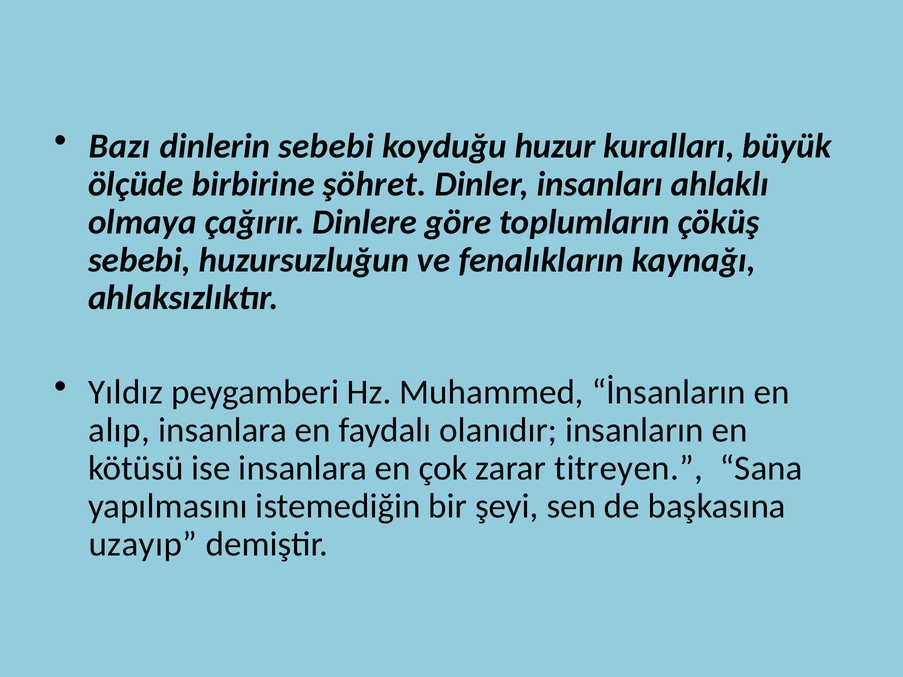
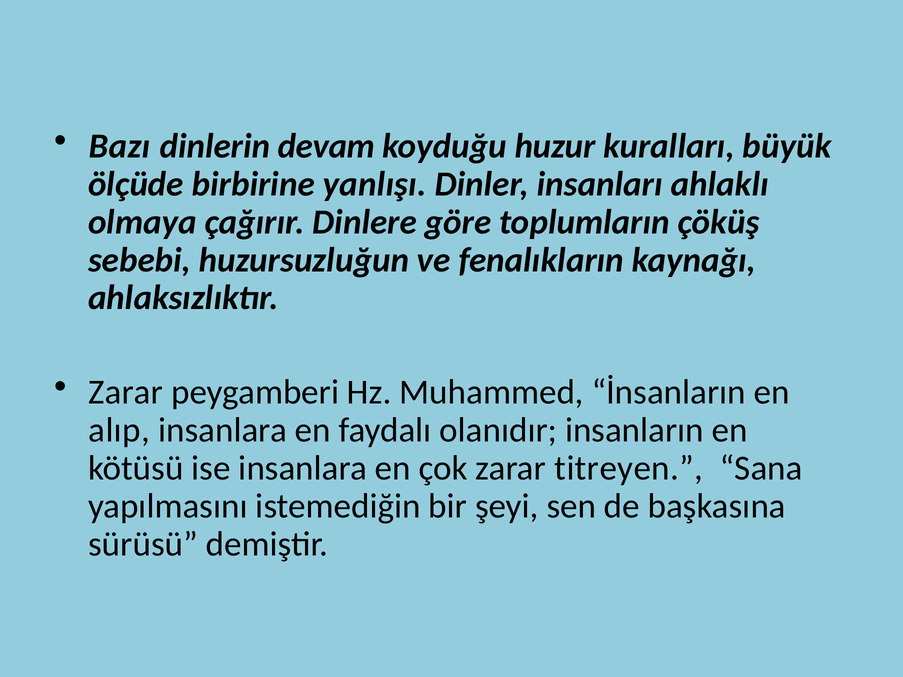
dinlerin sebebi: sebebi -> devam
şöhret: şöhret -> yanlışı
Yıldız at (126, 392): Yıldız -> Zarar
uzayıp: uzayıp -> sürüsü
